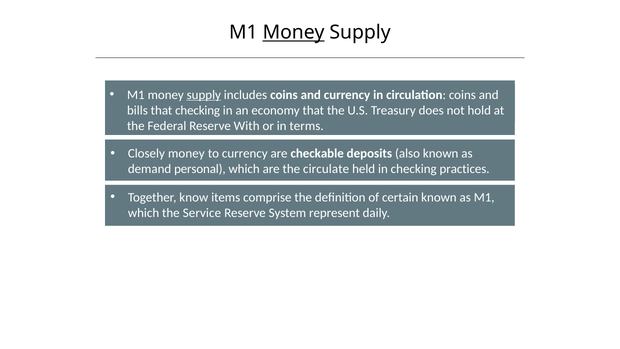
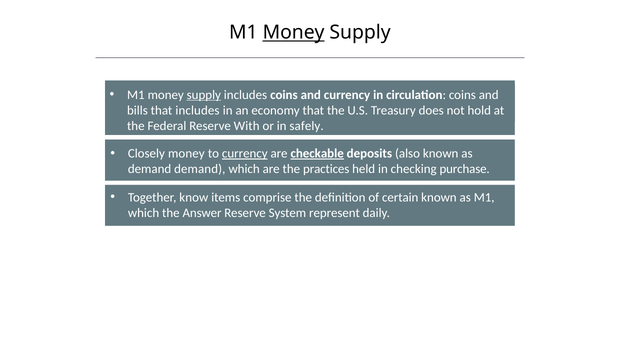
that checking: checking -> includes
terms: terms -> safely
currency at (245, 153) underline: none -> present
checkable underline: none -> present
demand personal: personal -> demand
circulate: circulate -> practices
practices: practices -> purchase
Service: Service -> Answer
